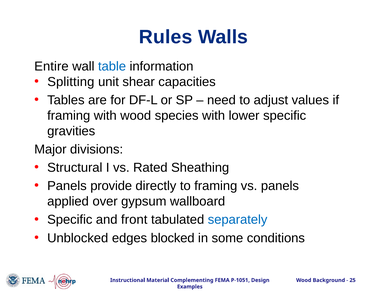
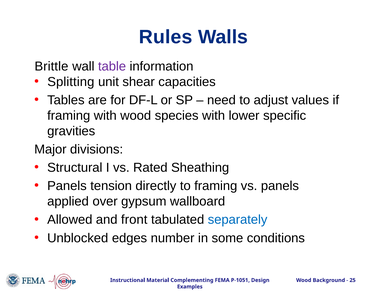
Entire: Entire -> Brittle
table colour: blue -> purple
provide: provide -> tension
Specific at (70, 220): Specific -> Allowed
blocked: blocked -> number
